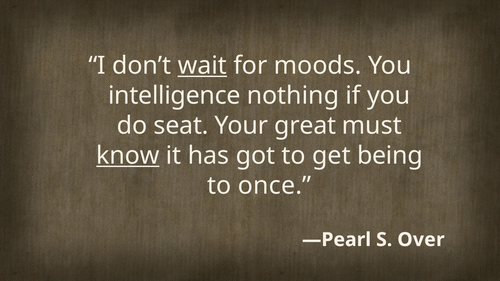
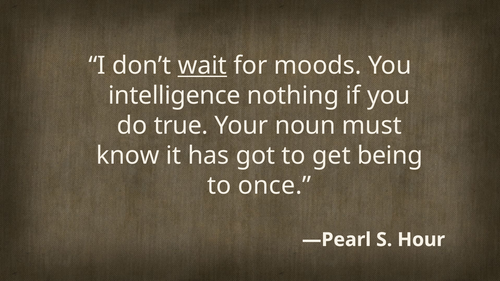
seat: seat -> true
great: great -> noun
know underline: present -> none
Over: Over -> Hour
